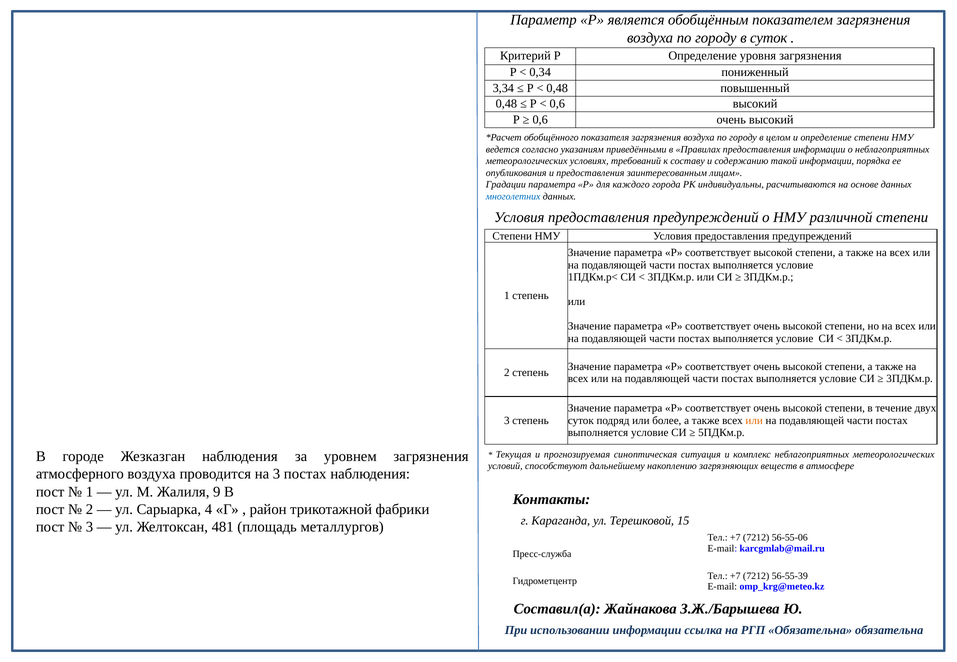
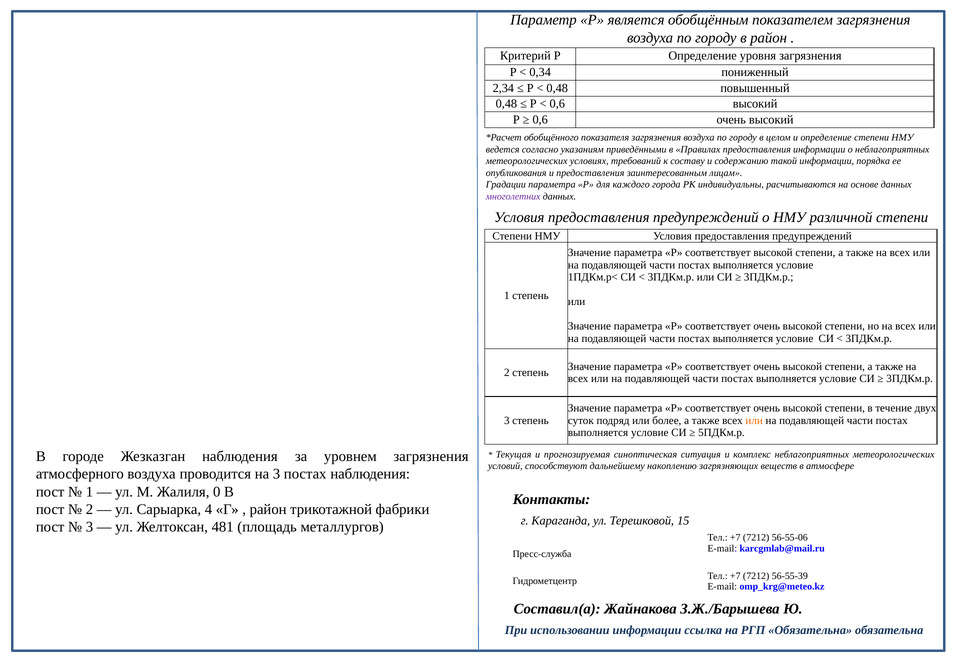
в суток: суток -> район
3,34: 3,34 -> 2,34
многолетних colour: blue -> purple
9: 9 -> 0
